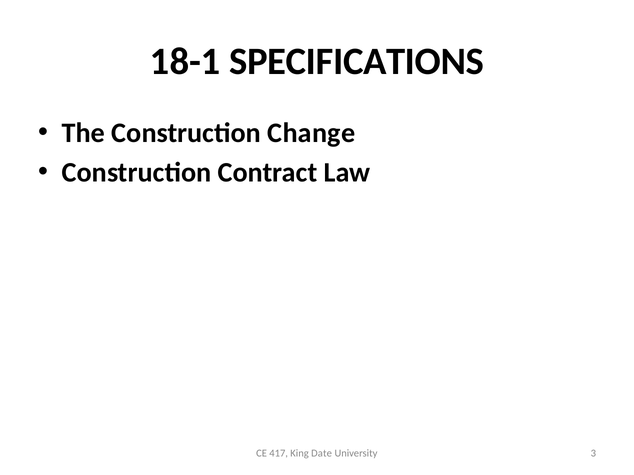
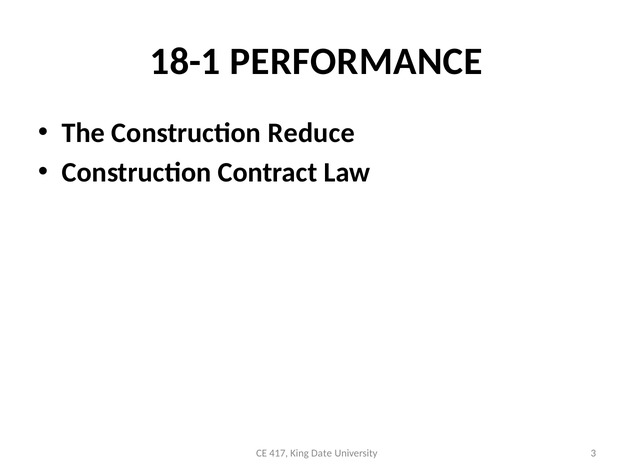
SPECIFICATIONS: SPECIFICATIONS -> PERFORMANCE
Change: Change -> Reduce
